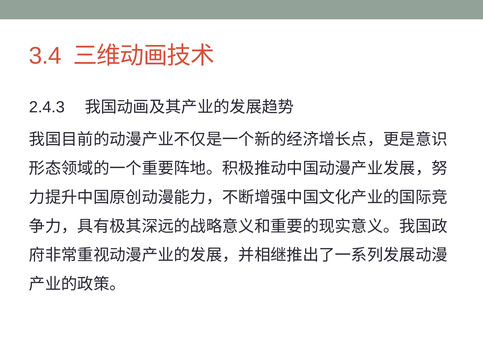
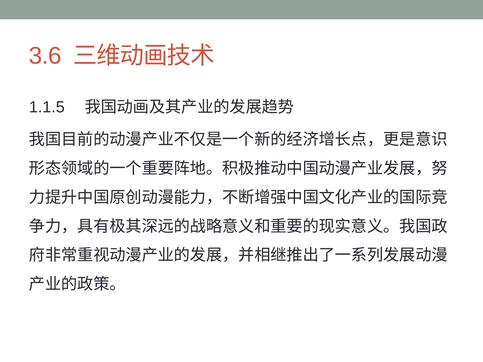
3.4: 3.4 -> 3.6
2.4.3: 2.4.3 -> 1.1.5
